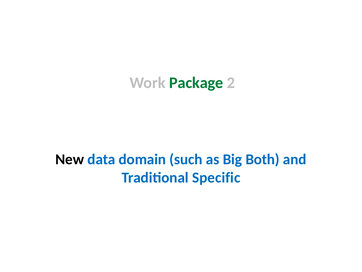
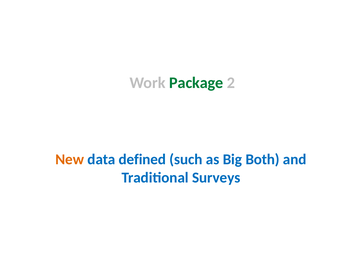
New colour: black -> orange
domain: domain -> defined
Specific: Specific -> Surveys
